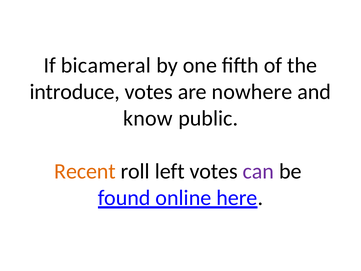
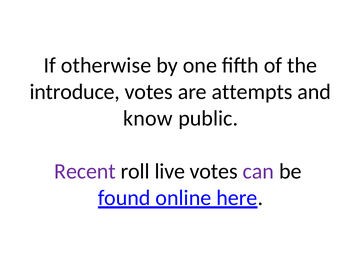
bicameral: bicameral -> otherwise
nowhere: nowhere -> attempts
Recent colour: orange -> purple
left: left -> live
